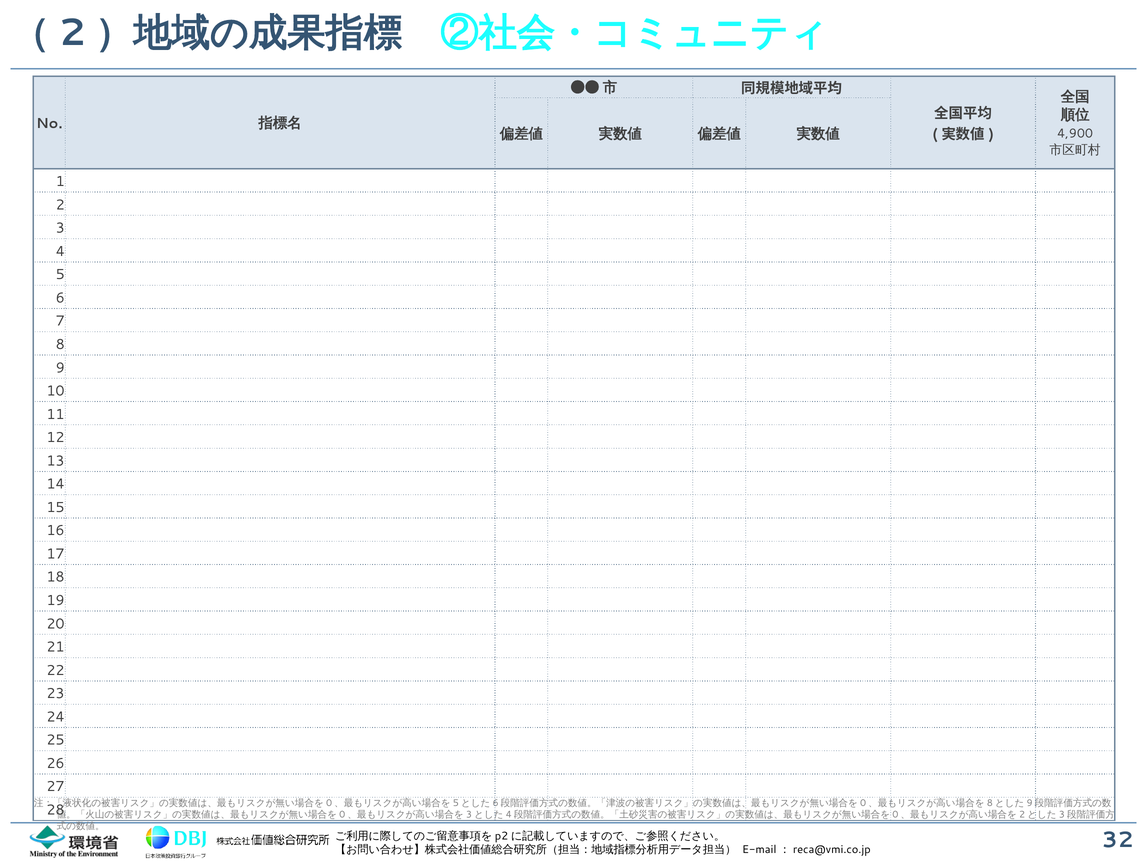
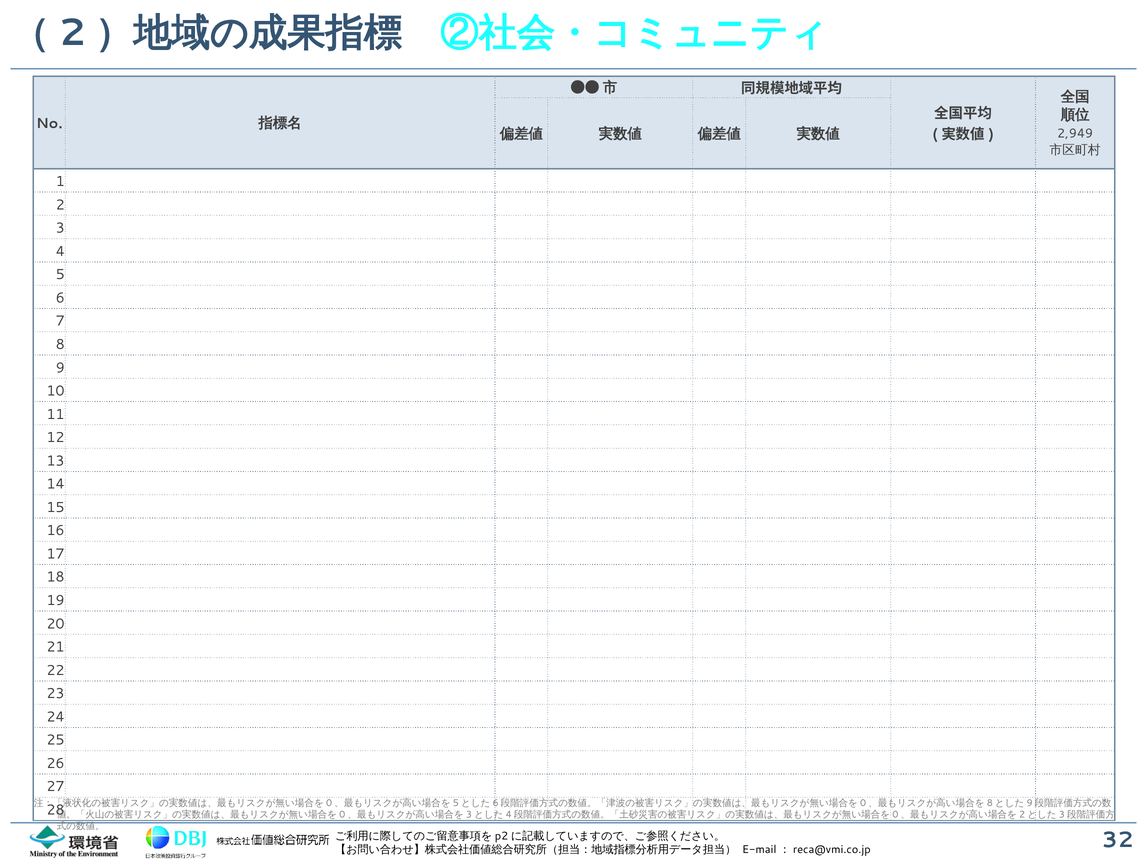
4,900: 4,900 -> 2,949
